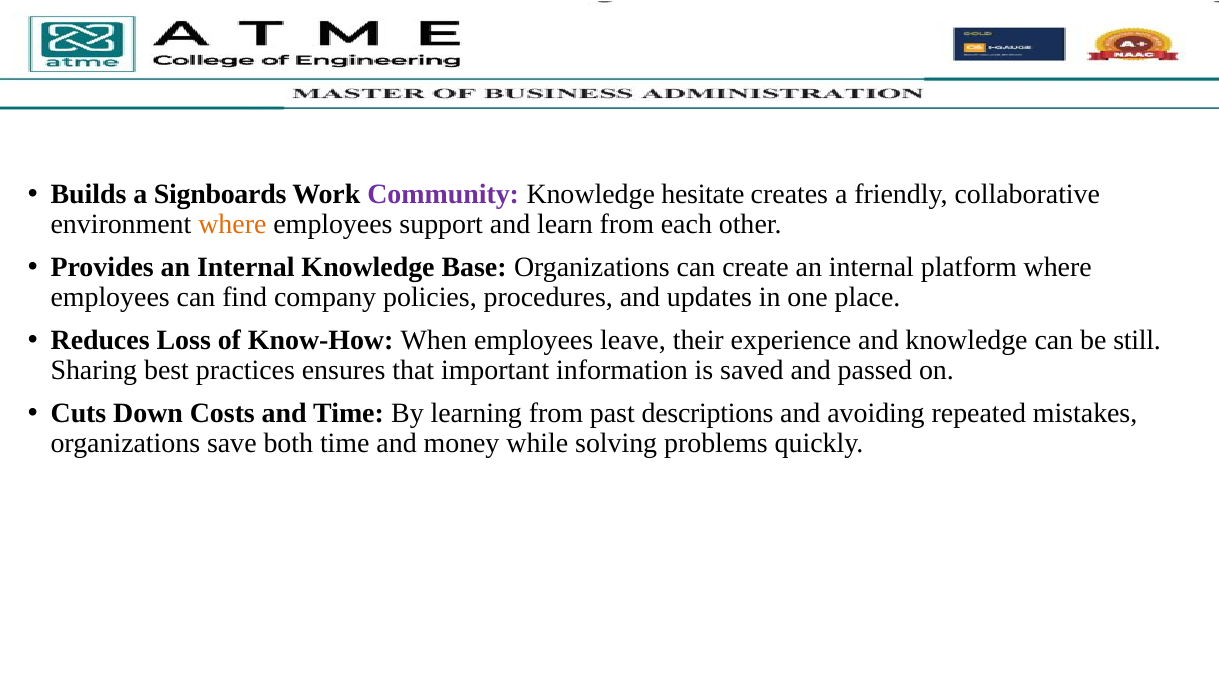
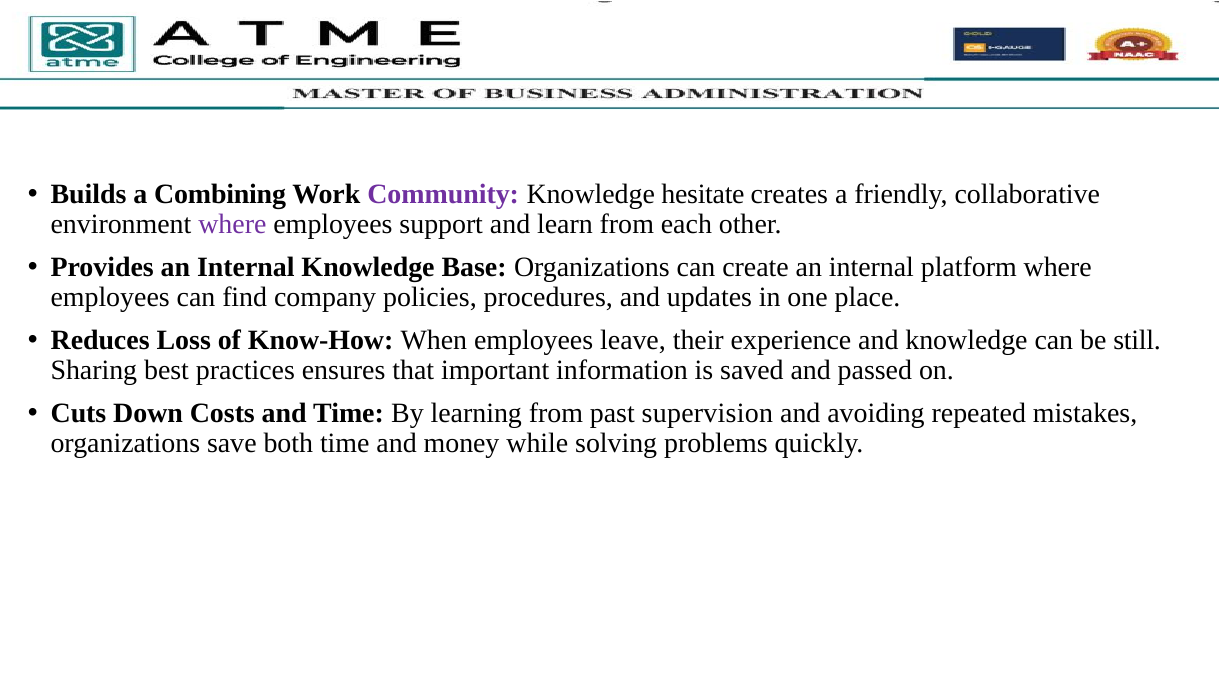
Signboards: Signboards -> Combining
where at (232, 225) colour: orange -> purple
descriptions: descriptions -> supervision
